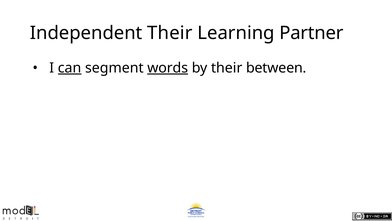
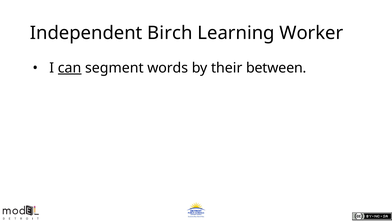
Independent Their: Their -> Birch
Partner: Partner -> Worker
words underline: present -> none
